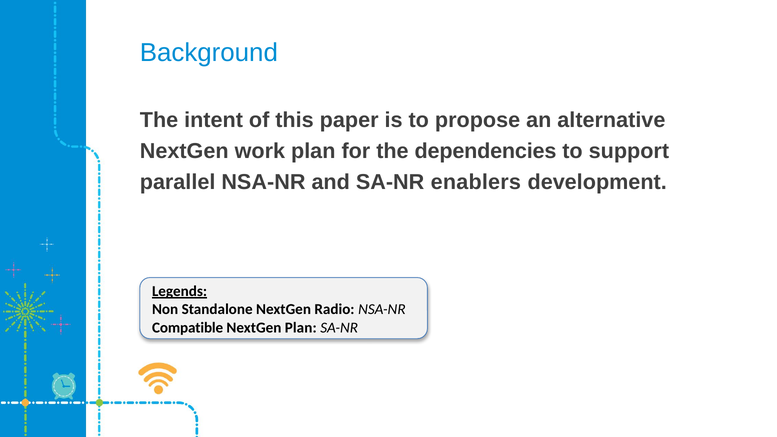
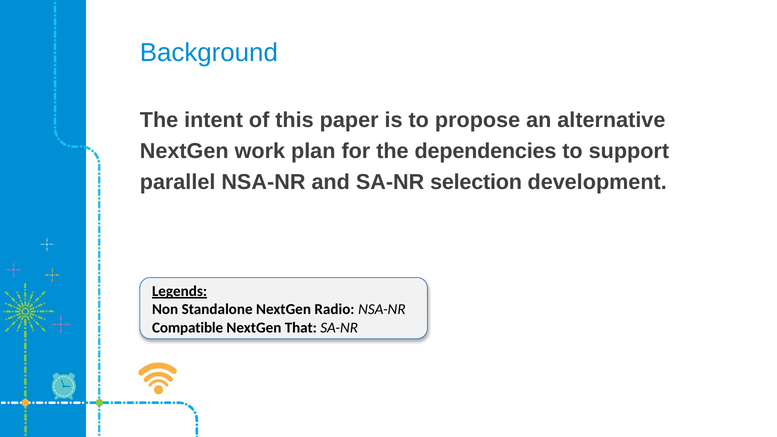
enablers: enablers -> selection
NextGen Plan: Plan -> That
